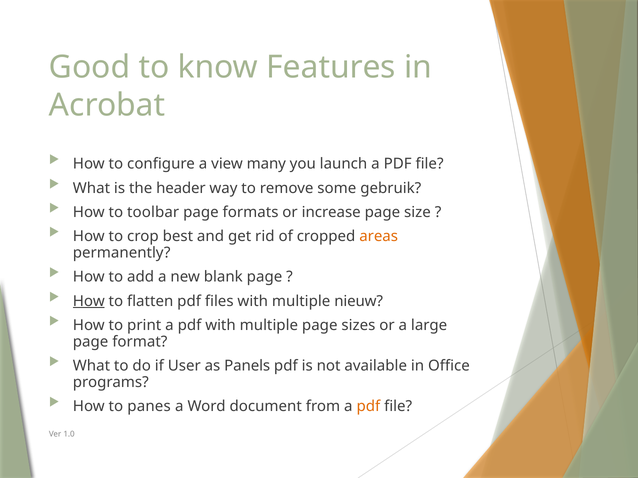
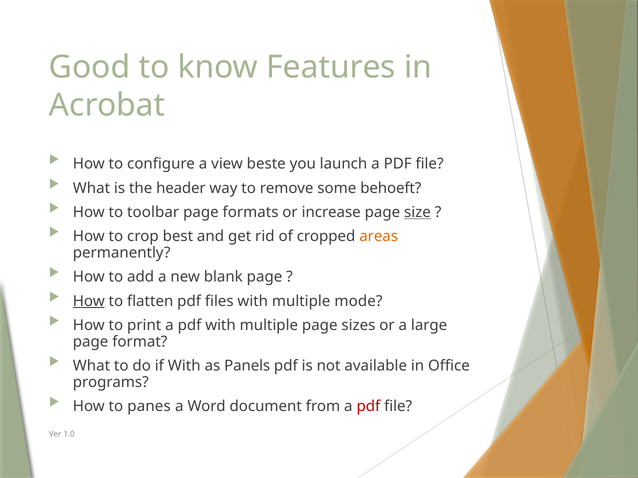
many: many -> beste
gebruik: gebruik -> behoeft
size underline: none -> present
nieuw: nieuw -> mode
if User: User -> With
pdf at (368, 407) colour: orange -> red
